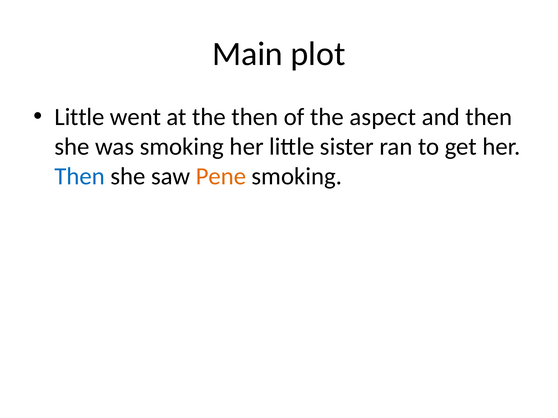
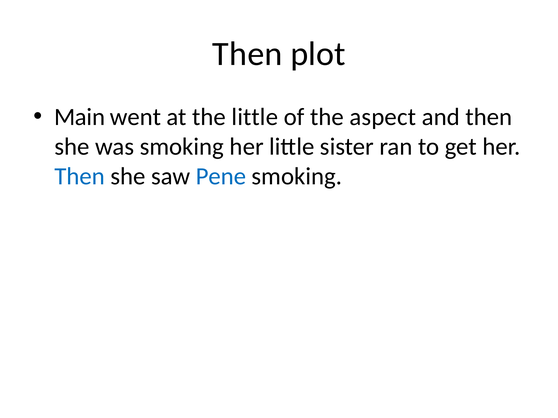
Main at (248, 54): Main -> Then
Little at (79, 117): Little -> Main
the then: then -> little
Pene colour: orange -> blue
